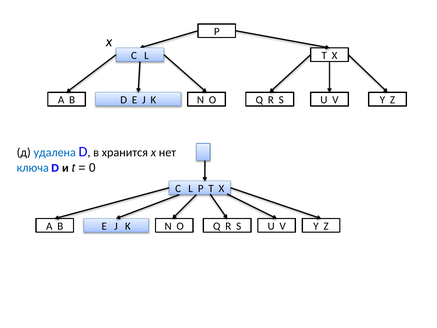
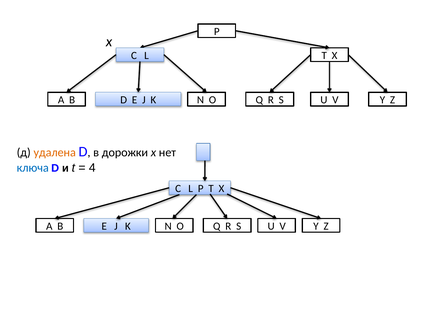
удалена colour: blue -> orange
хранится: хранится -> дорожки
0: 0 -> 4
